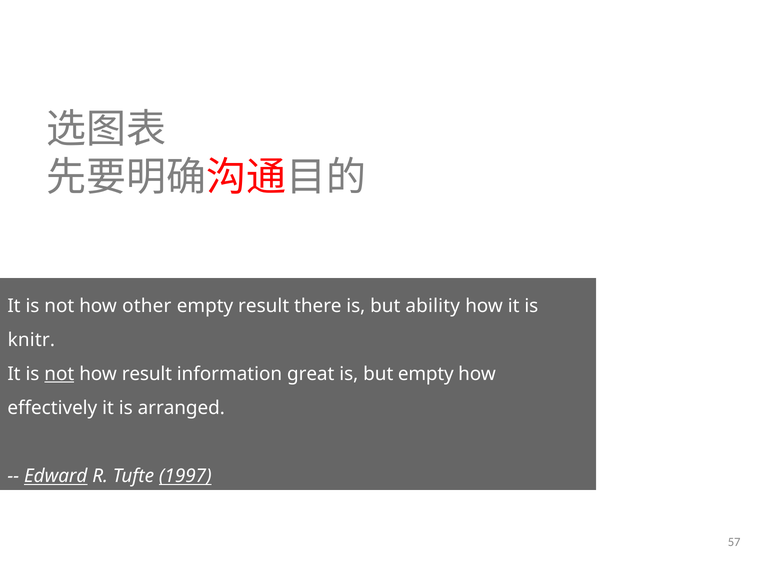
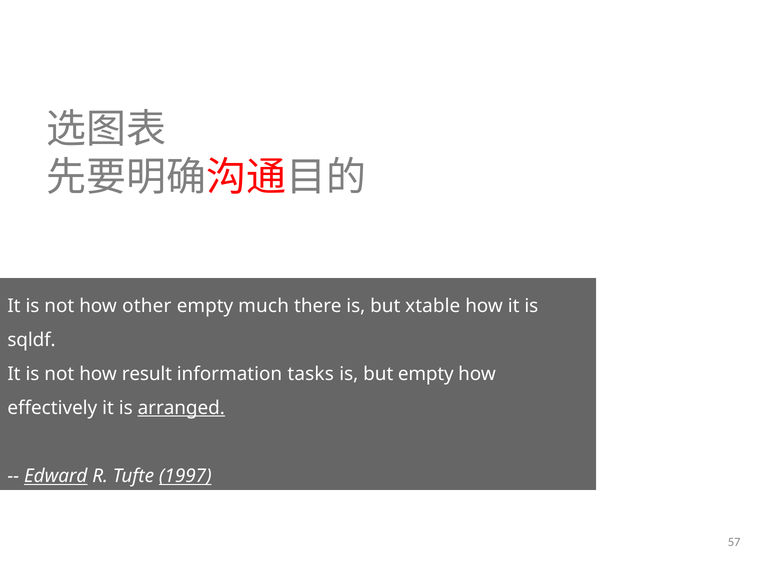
empty result: result -> much
ability: ability -> xtable
knitr: knitr -> sqldf
not at (59, 374) underline: present -> none
great: great -> tasks
arranged underline: none -> present
